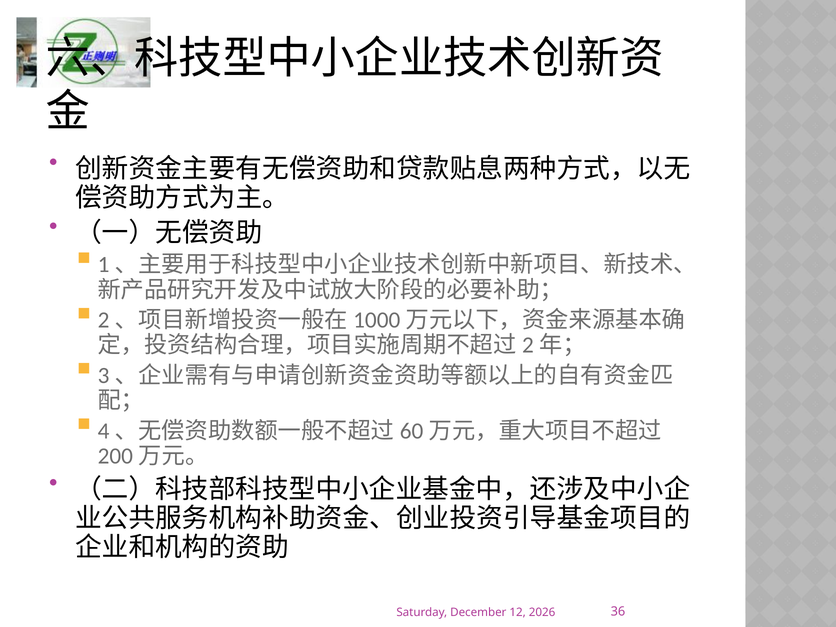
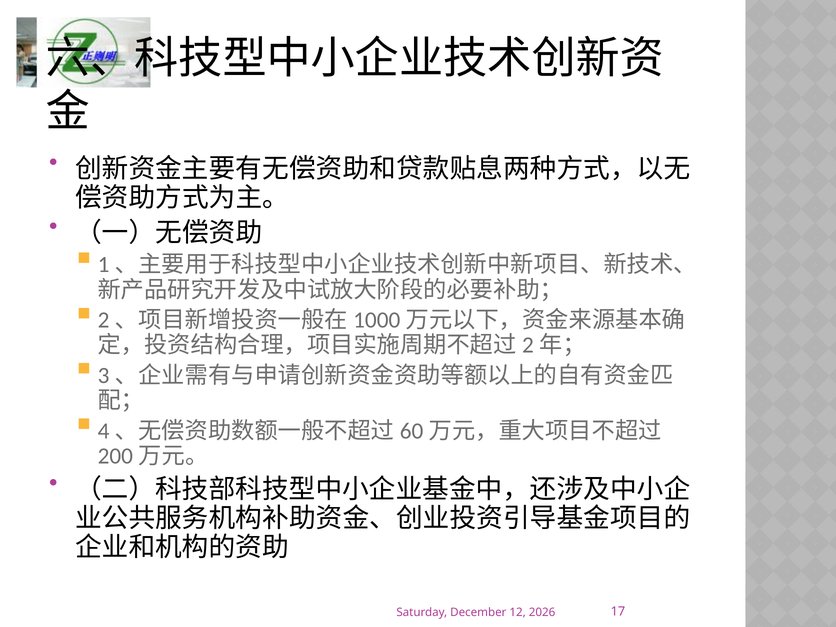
36: 36 -> 17
